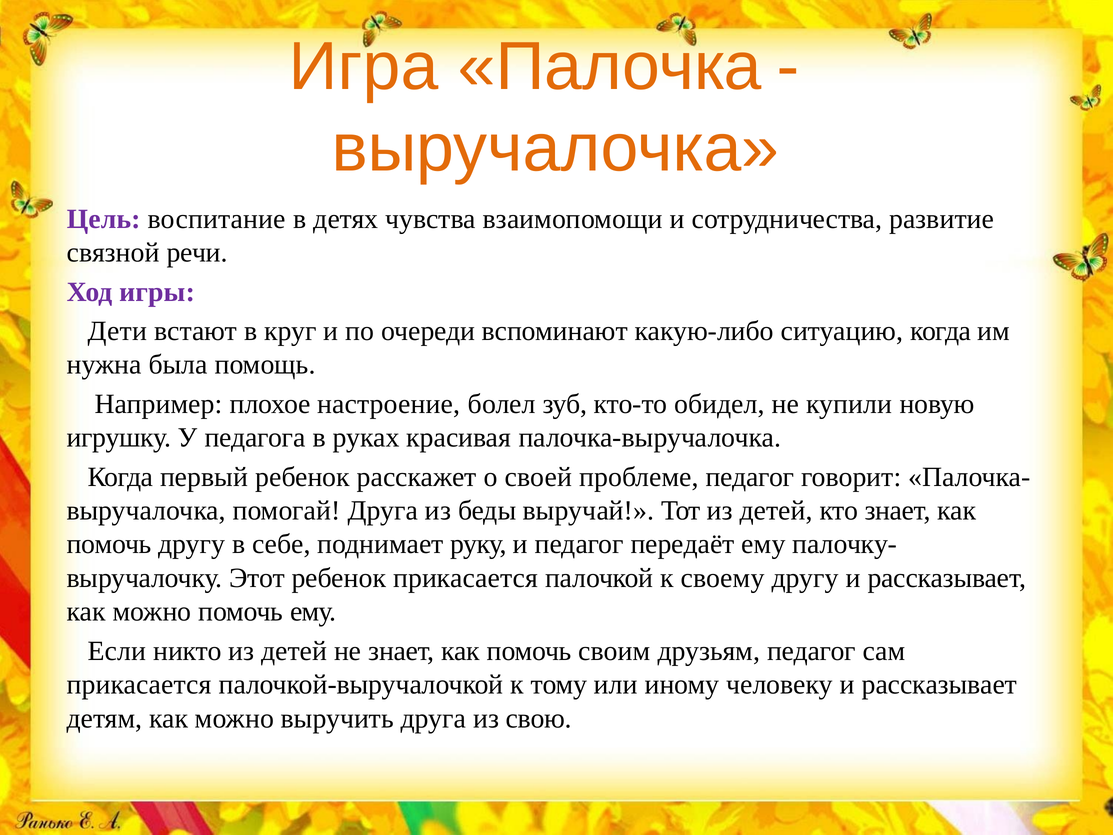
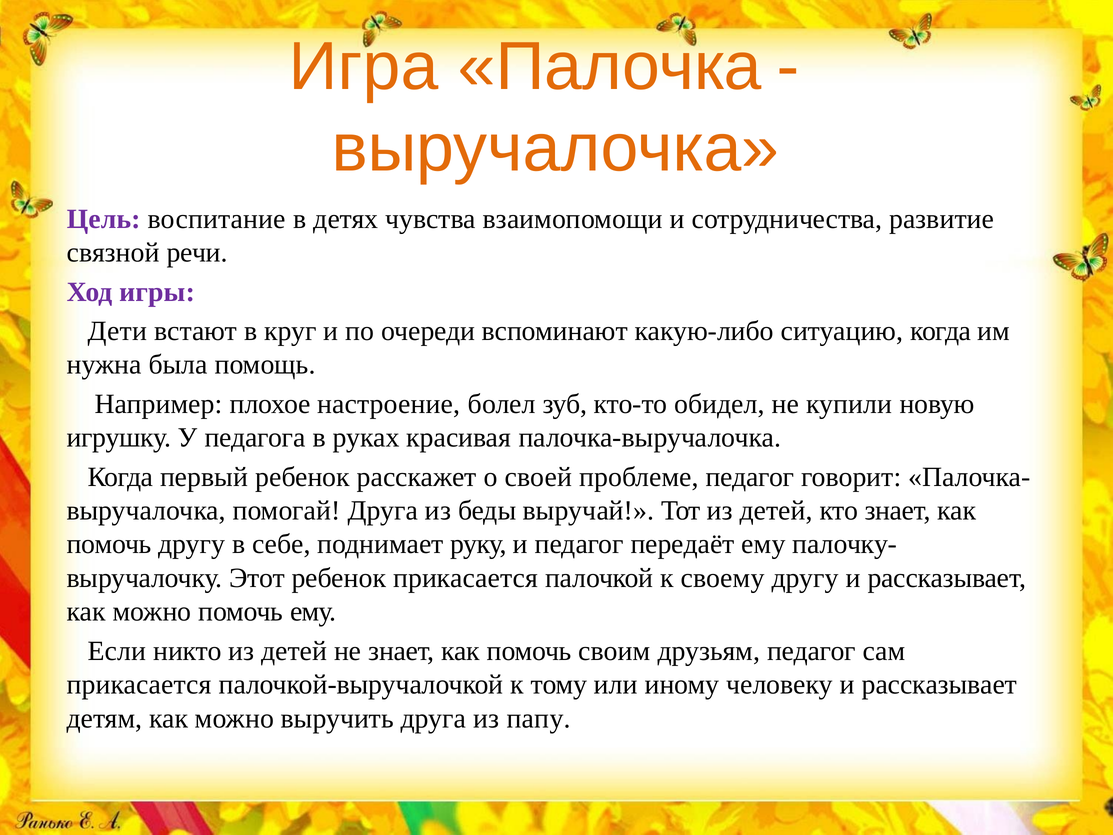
свою: свою -> папу
